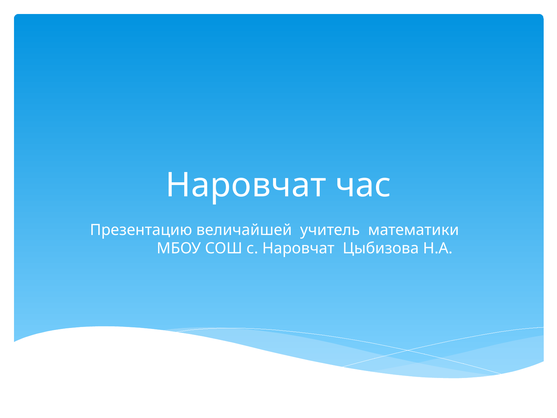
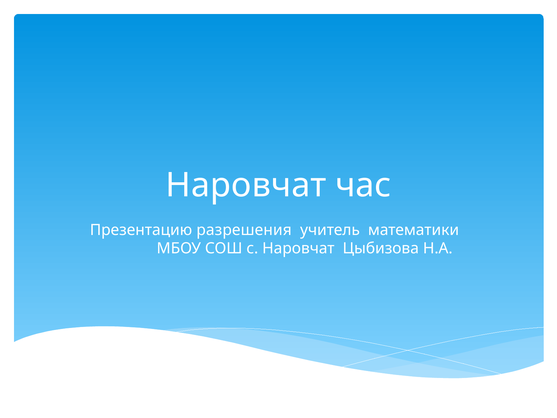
величайшей: величайшей -> разрешения
